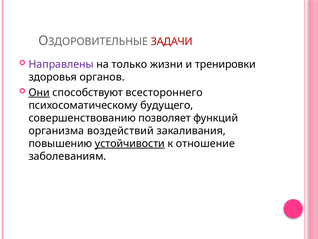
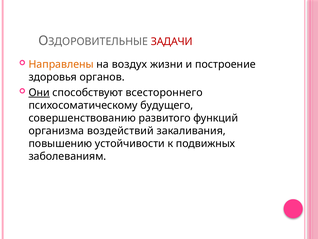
Направлены colour: purple -> orange
только: только -> воздух
тренировки: тренировки -> построение
позволяет: позволяет -> развитого
устойчивости underline: present -> none
отношение: отношение -> подвижных
